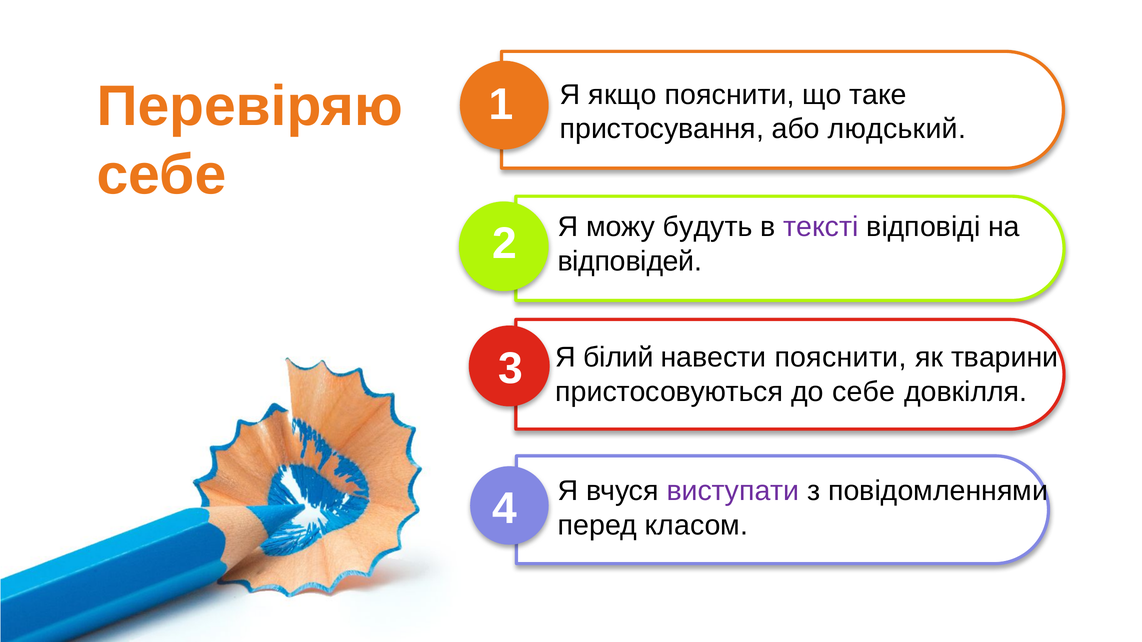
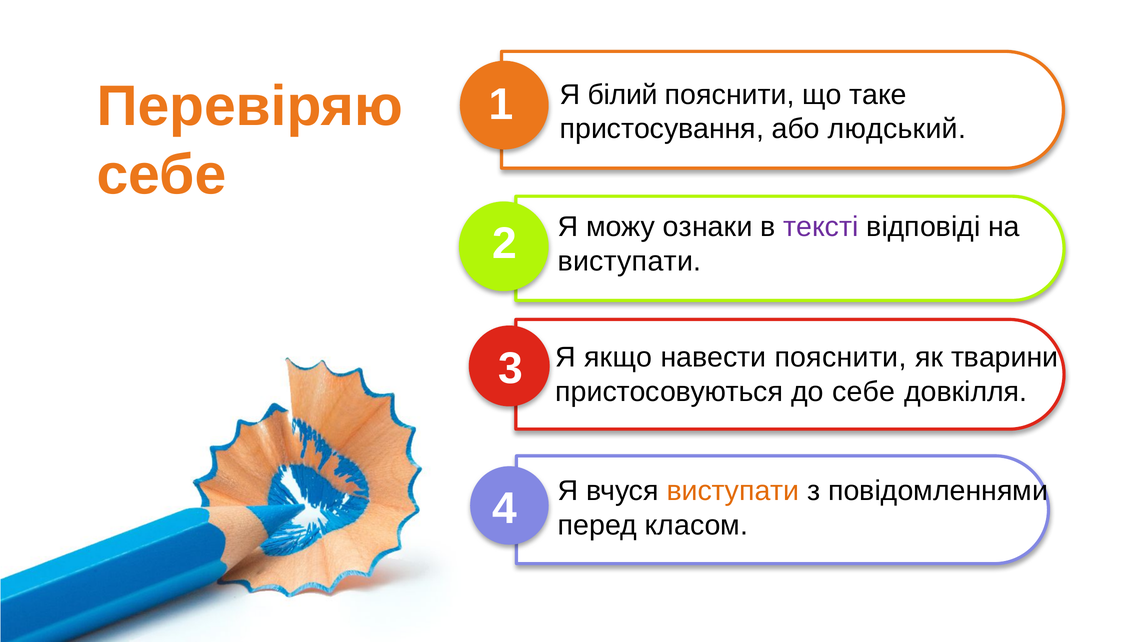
якщо: якщо -> білий
будуть: будуть -> ознаки
відповідей at (630, 261): відповідей -> виступати
білий: білий -> якщо
виступати at (733, 491) colour: purple -> orange
